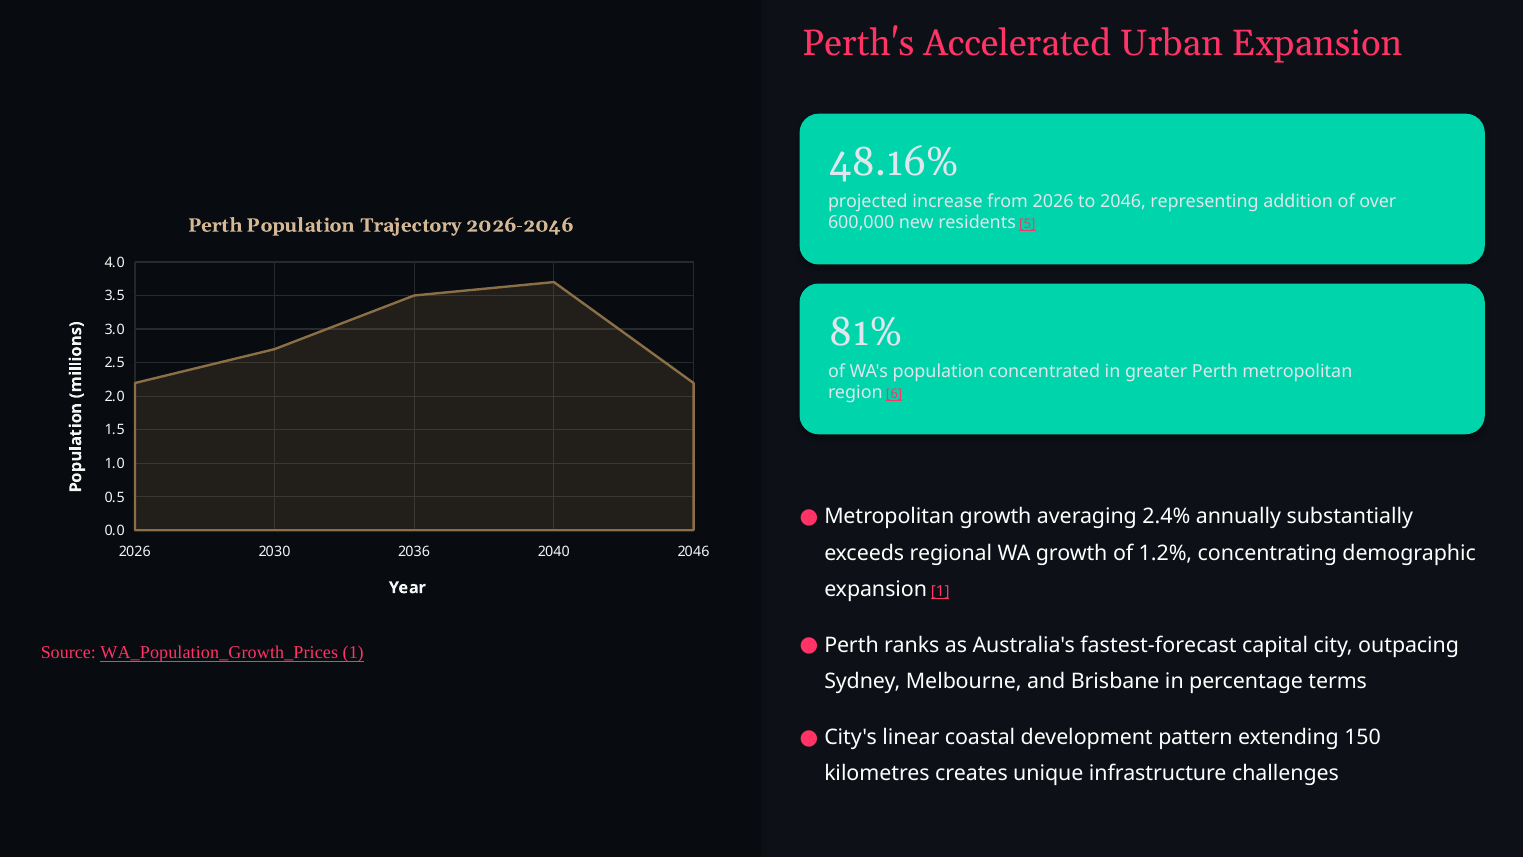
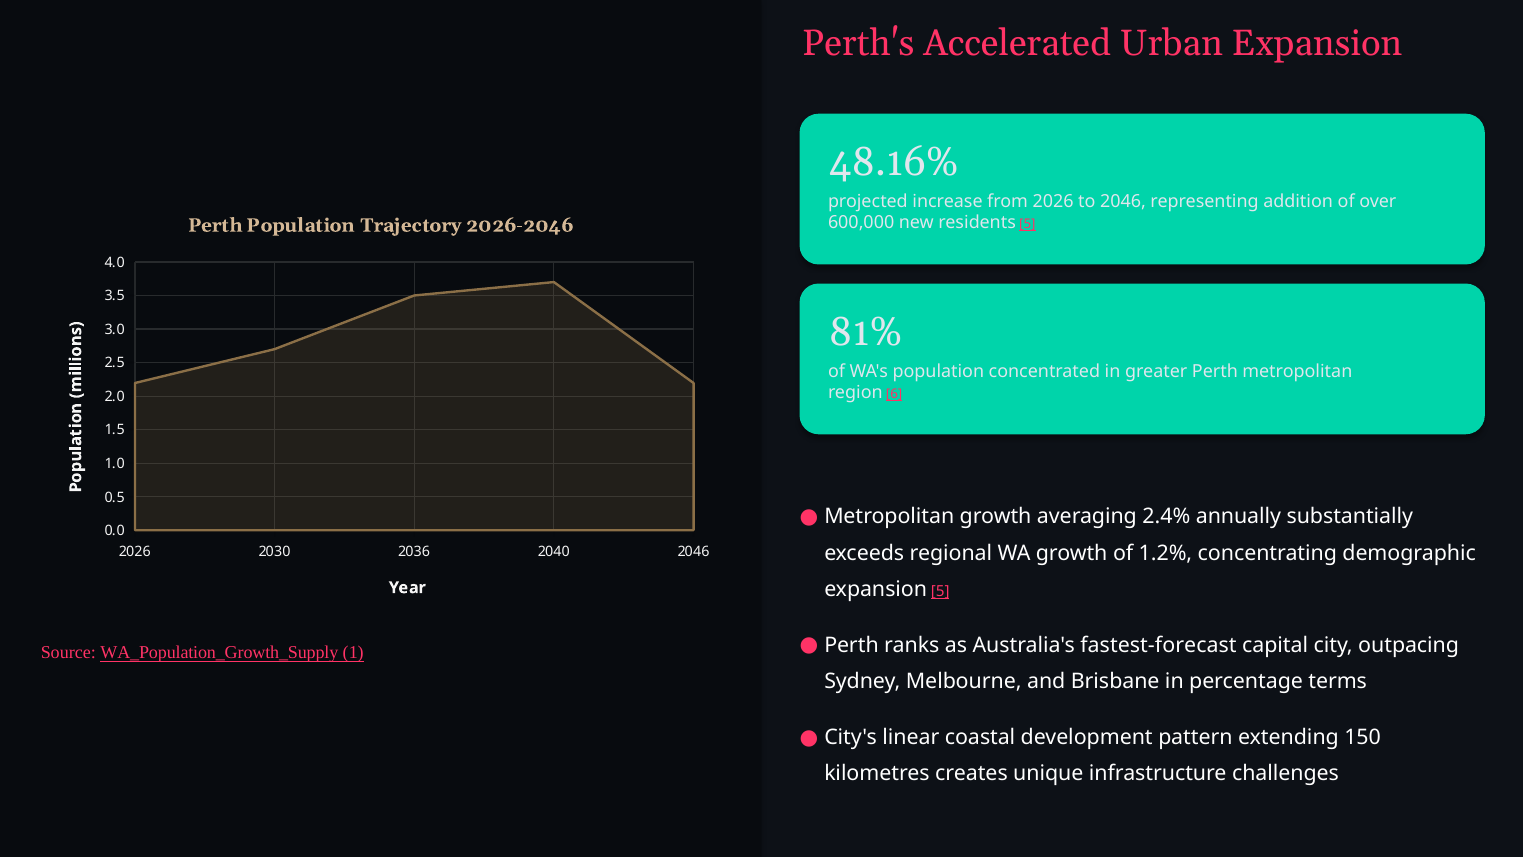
expansion 1: 1 -> 5
WA_Population_Growth_Prices: WA_Population_Growth_Prices -> WA_Population_Growth_Supply
